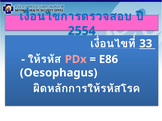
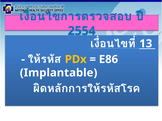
33: 33 -> 13
PDx colour: pink -> yellow
Oesophagus: Oesophagus -> Implantable
